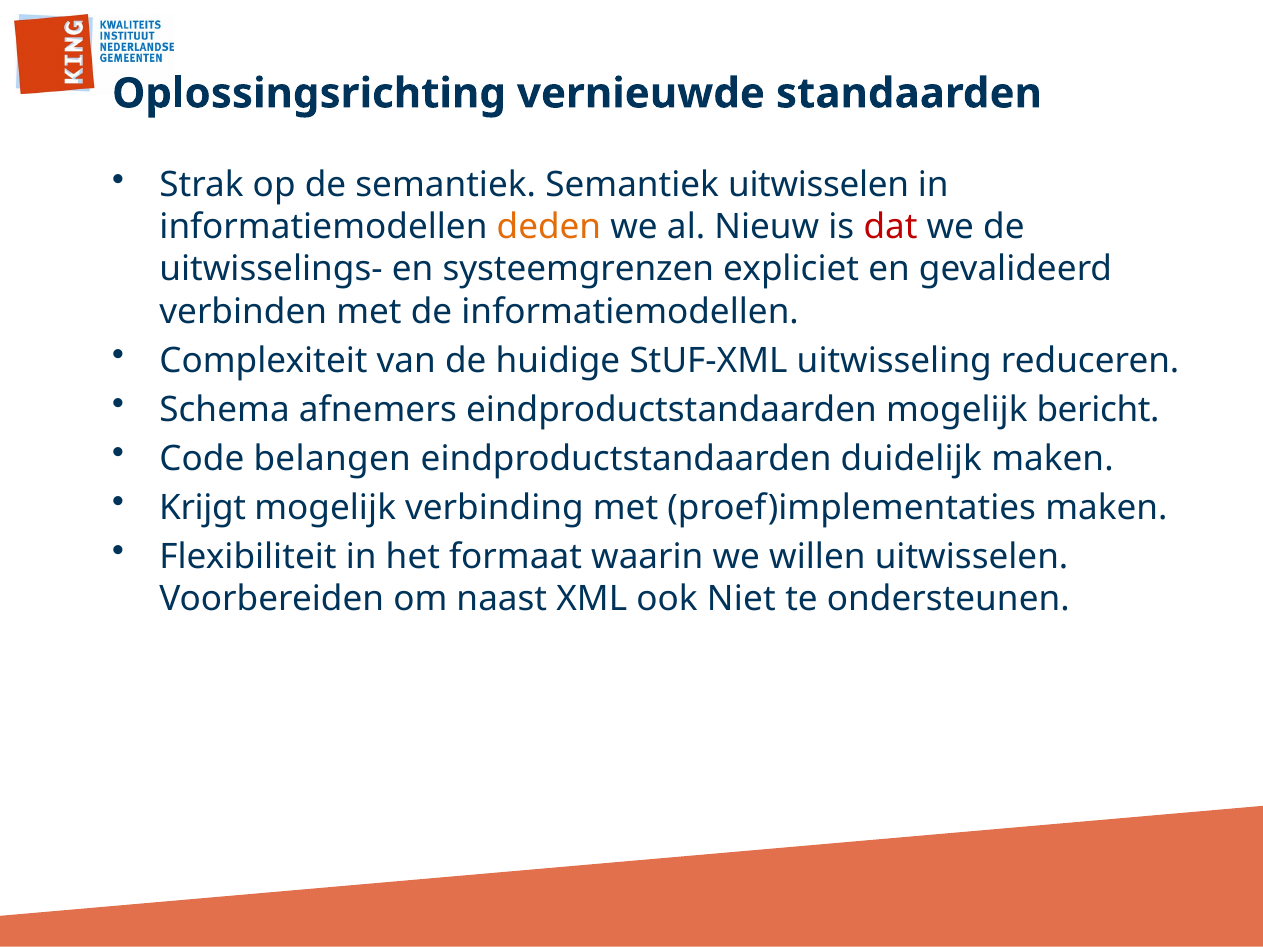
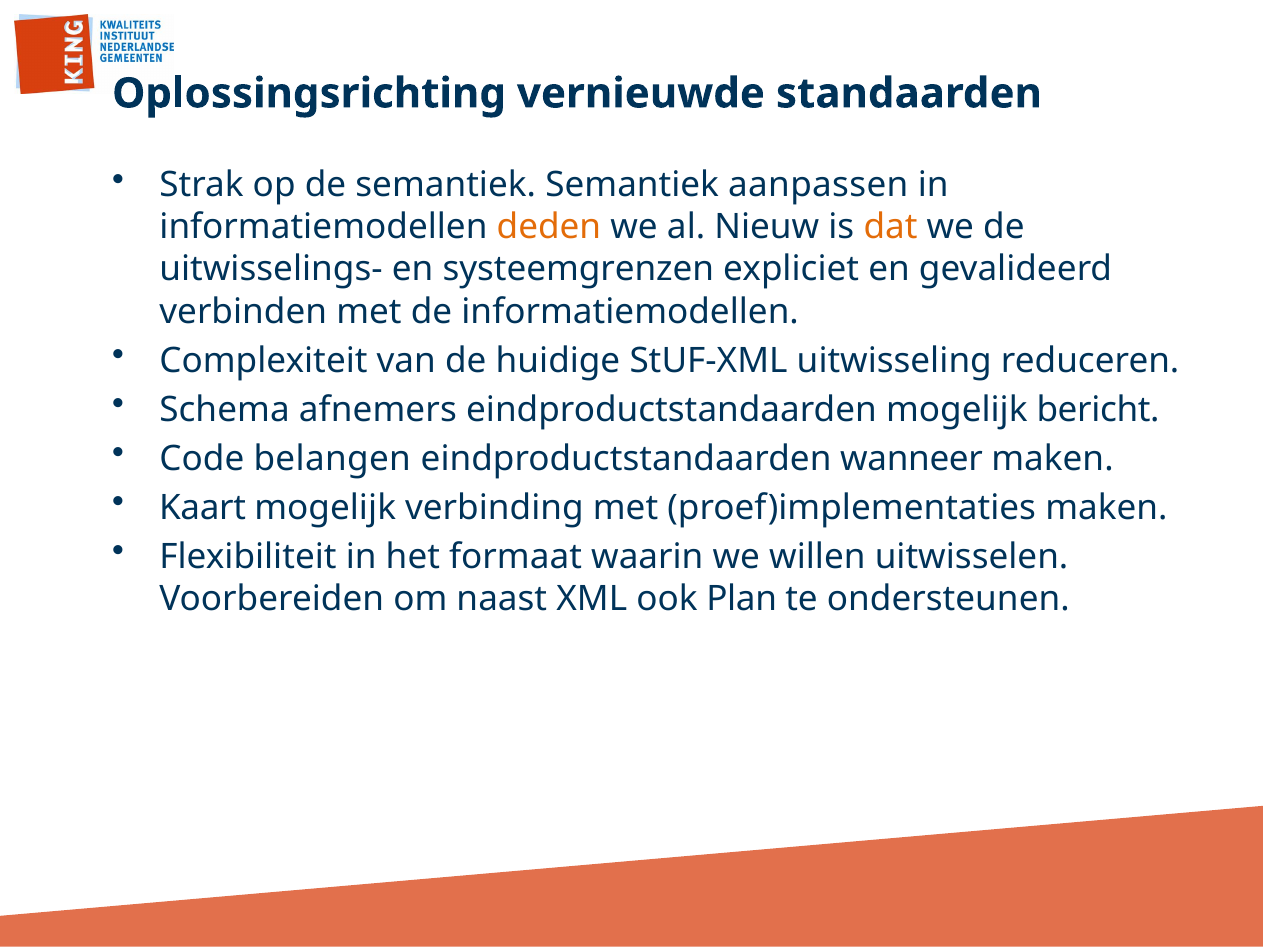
Semantiek uitwisselen: uitwisselen -> aanpassen
dat colour: red -> orange
duidelijk: duidelijk -> wanneer
Krijgt: Krijgt -> Kaart
Niet: Niet -> Plan
